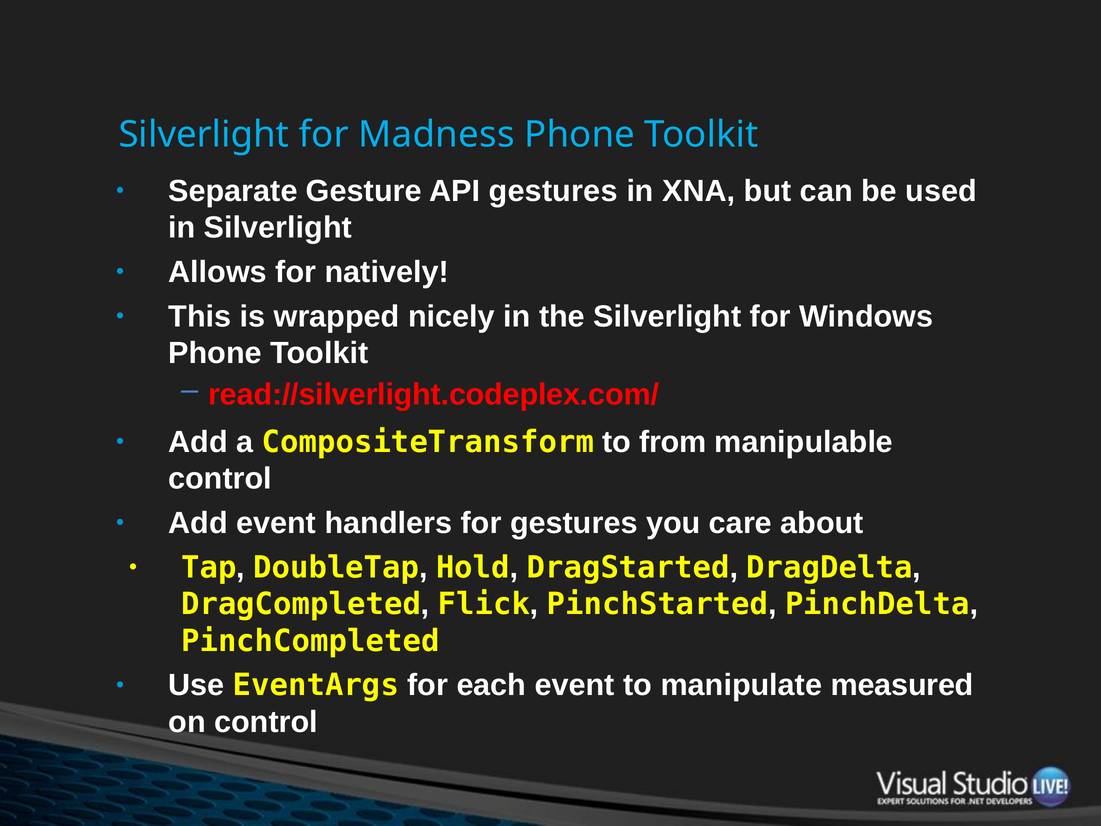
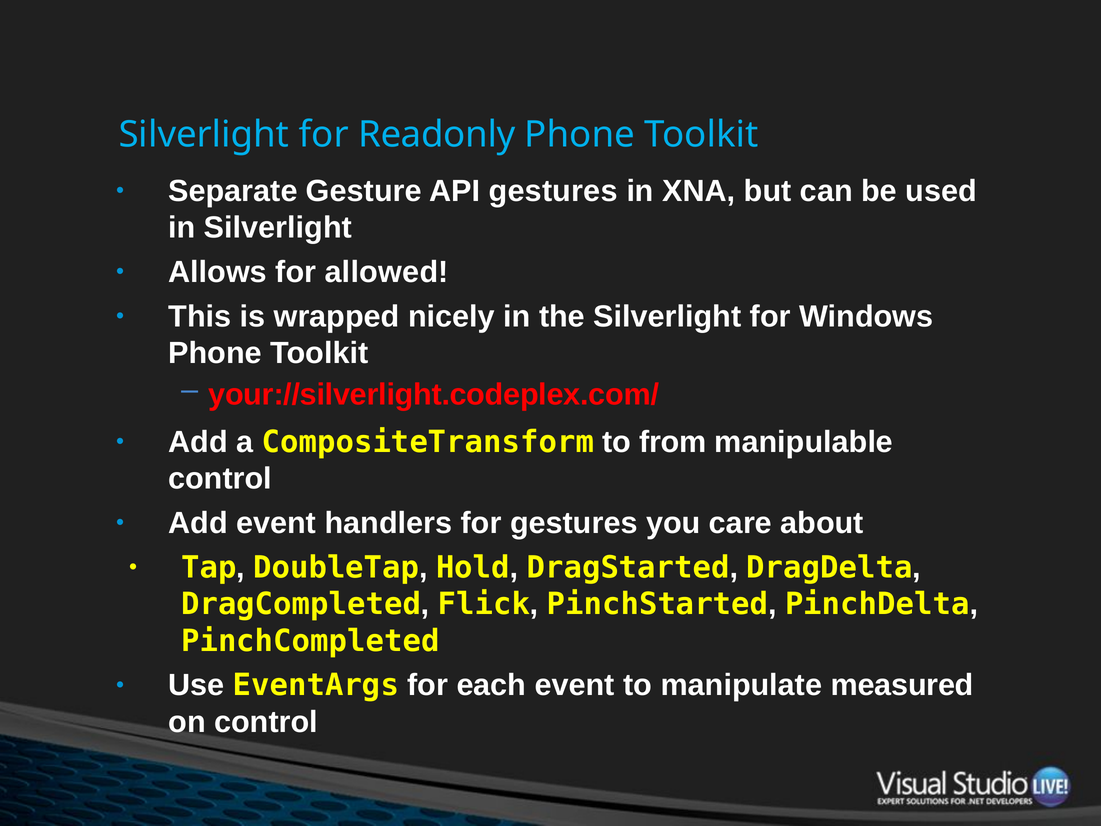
Madness: Madness -> Readonly
natively: natively -> allowed
read://silverlight.codeplex.com/: read://silverlight.codeplex.com/ -> your://silverlight.codeplex.com/
